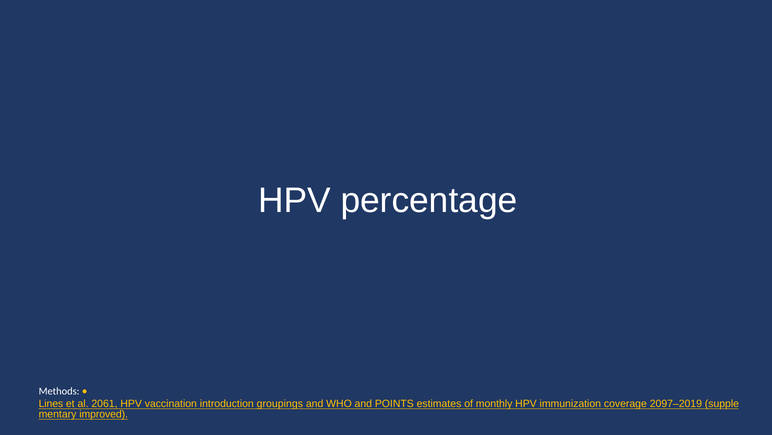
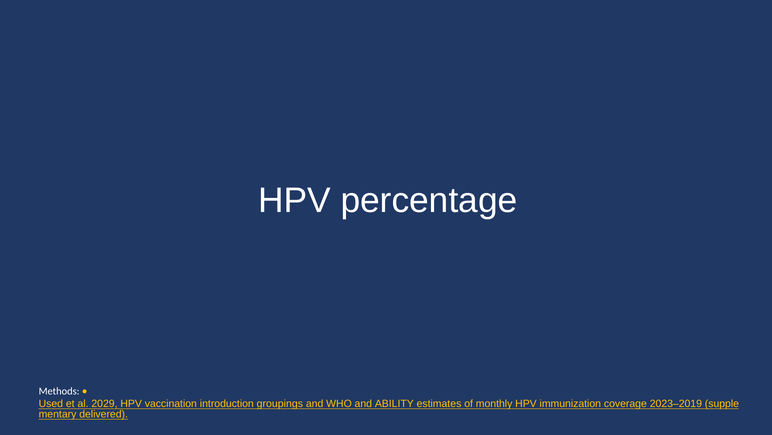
Lines: Lines -> Used
2061: 2061 -> 2029
POINTS: POINTS -> ABILITY
2097–2019: 2097–2019 -> 2023–2019
improved: improved -> delivered
